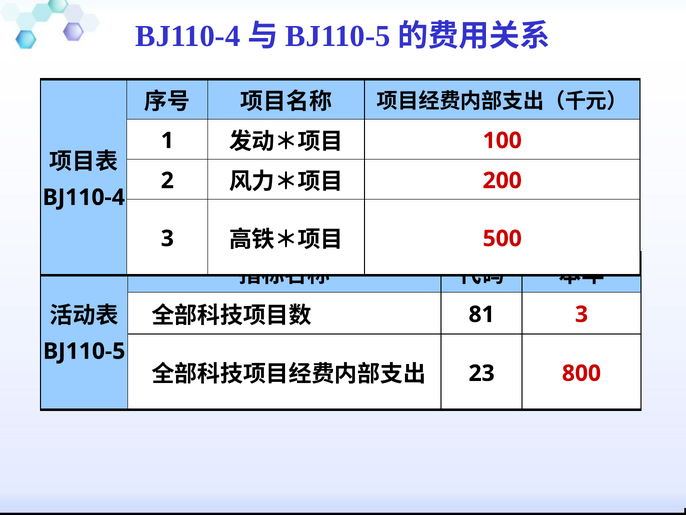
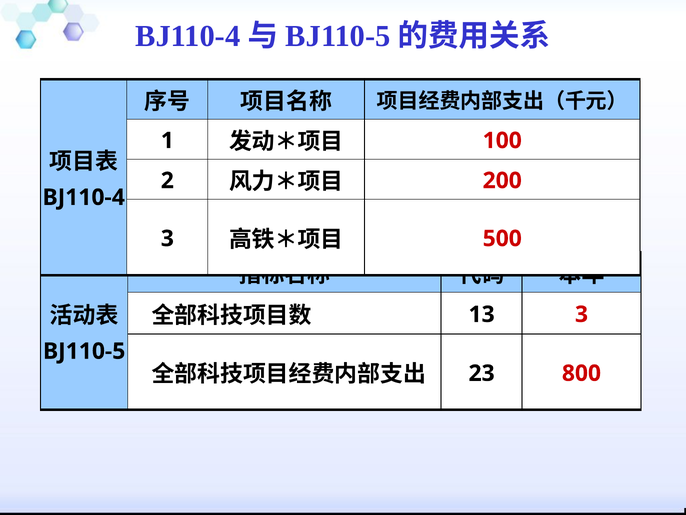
81: 81 -> 13
